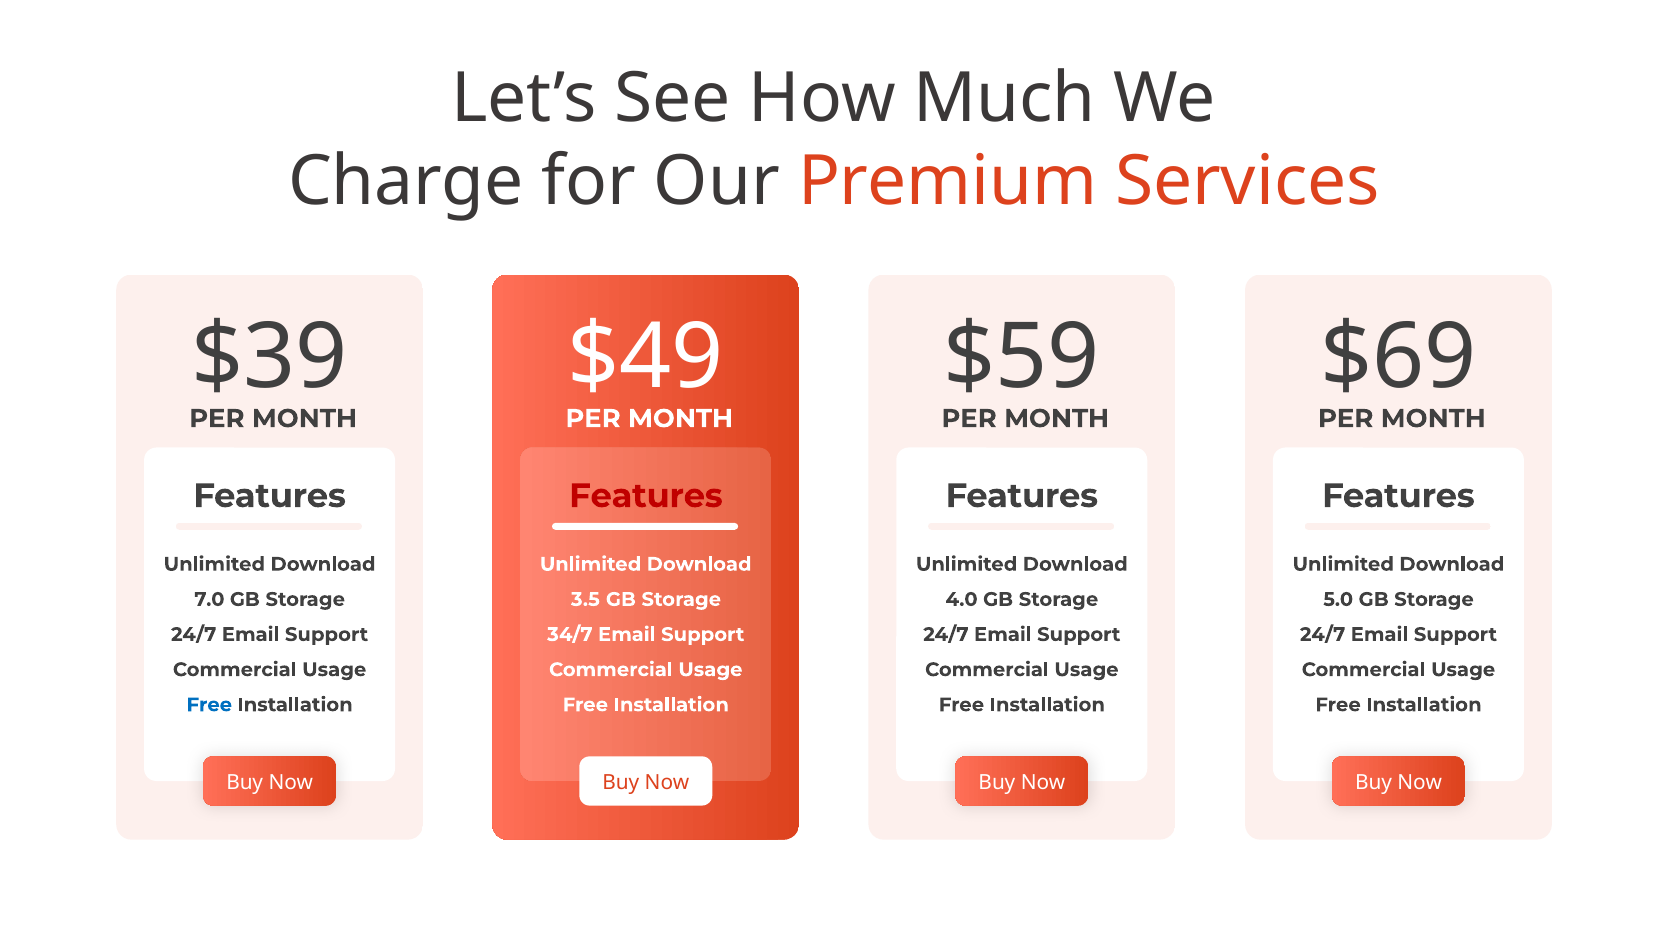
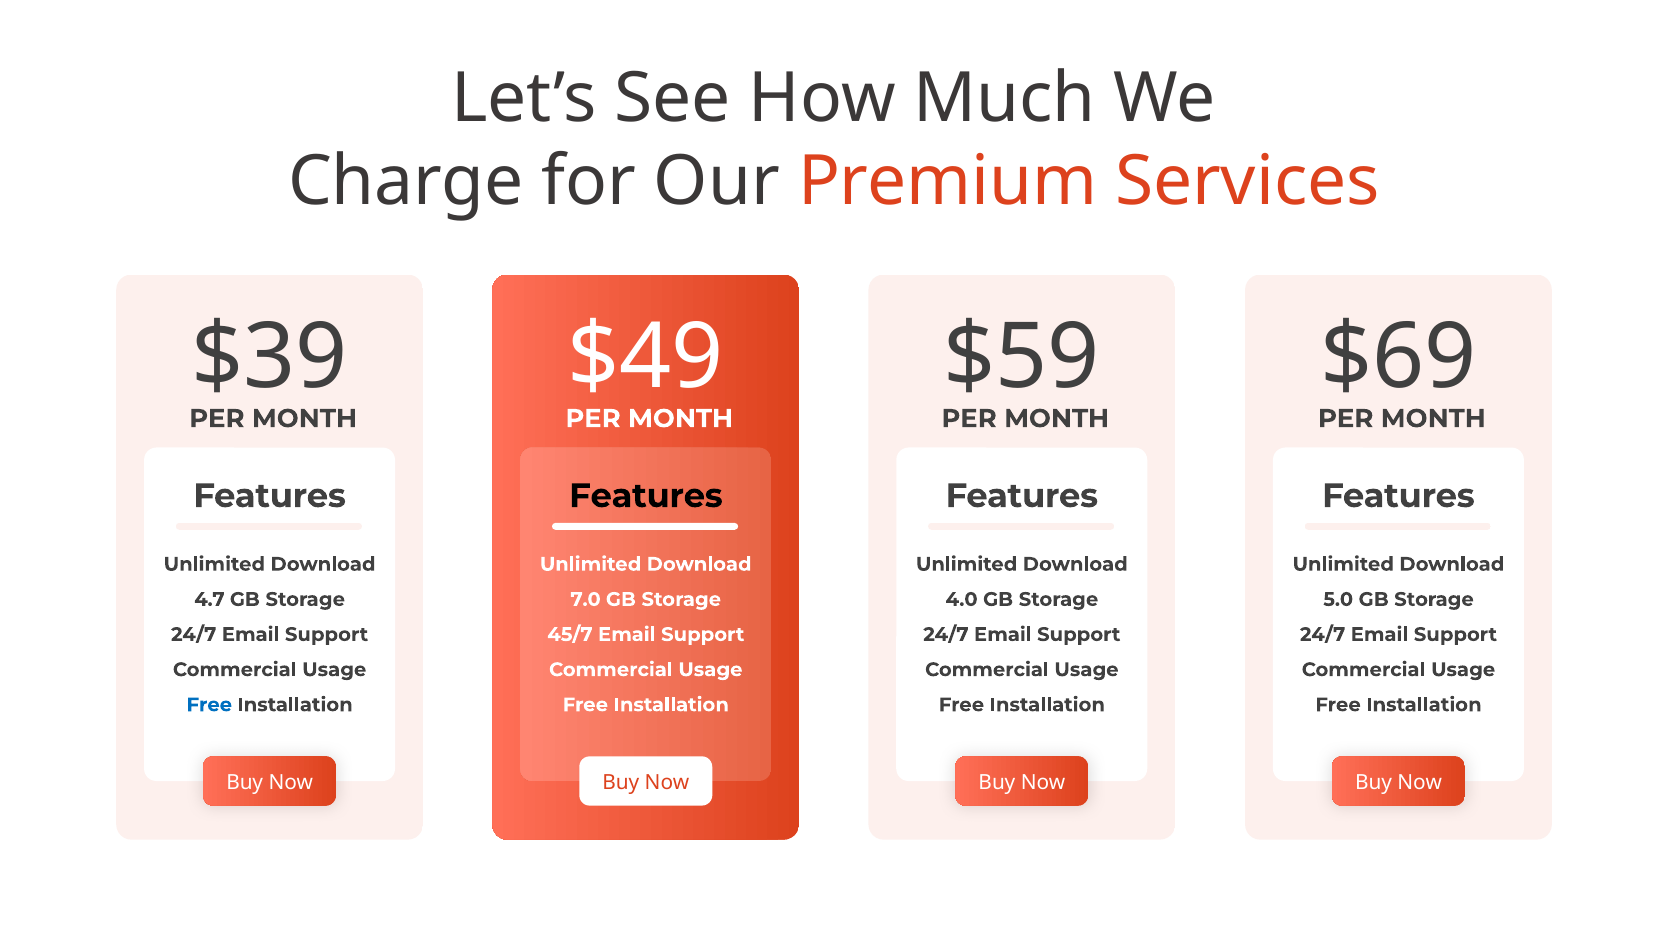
Features at (646, 496) colour: red -> black
7.0: 7.0 -> 4.7
3.5: 3.5 -> 7.0
34/7: 34/7 -> 45/7
